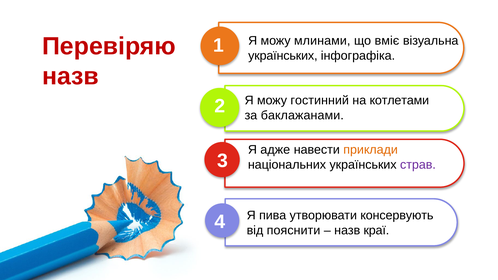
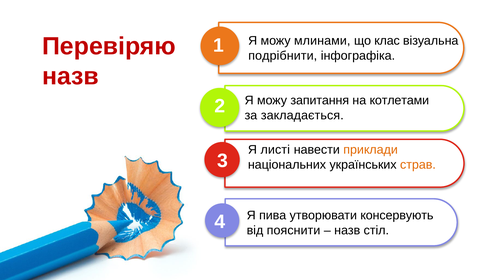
вміє: вміє -> клас
українських at (283, 56): українських -> подрібнити
гостинний: гостинний -> запитання
баклажанами: баклажанами -> закладається
адже: адже -> листі
страв colour: purple -> orange
краї: краї -> стіл
